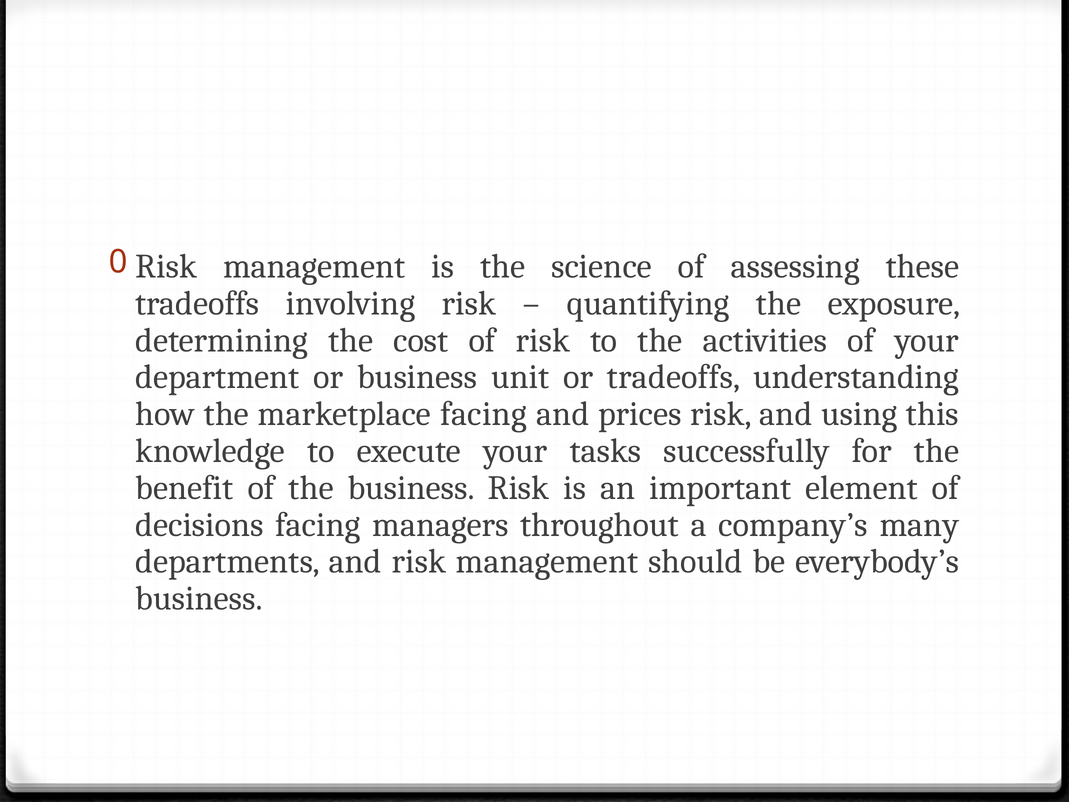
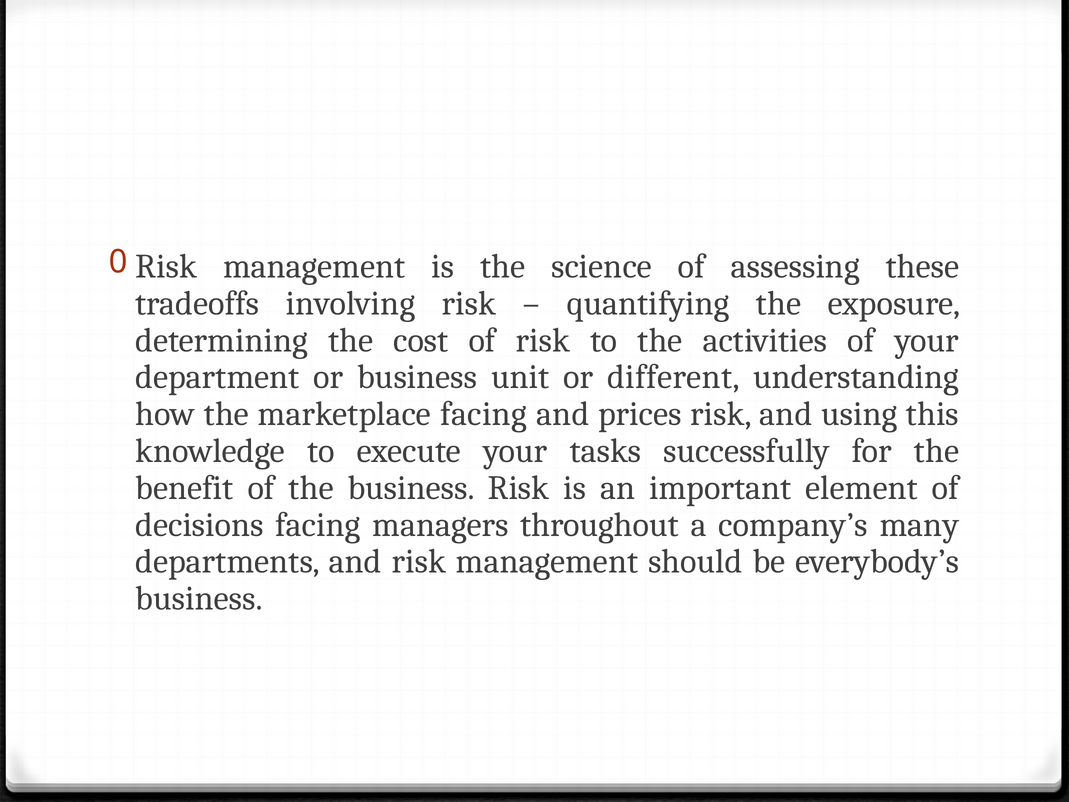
or tradeoffs: tradeoffs -> different
